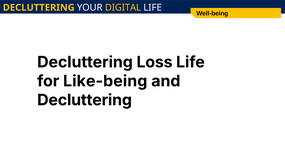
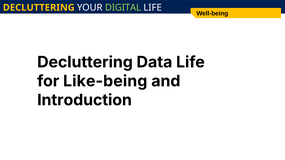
DIGITAL colour: yellow -> light green
Loss: Loss -> Data
Decluttering at (85, 100): Decluttering -> Introduction
